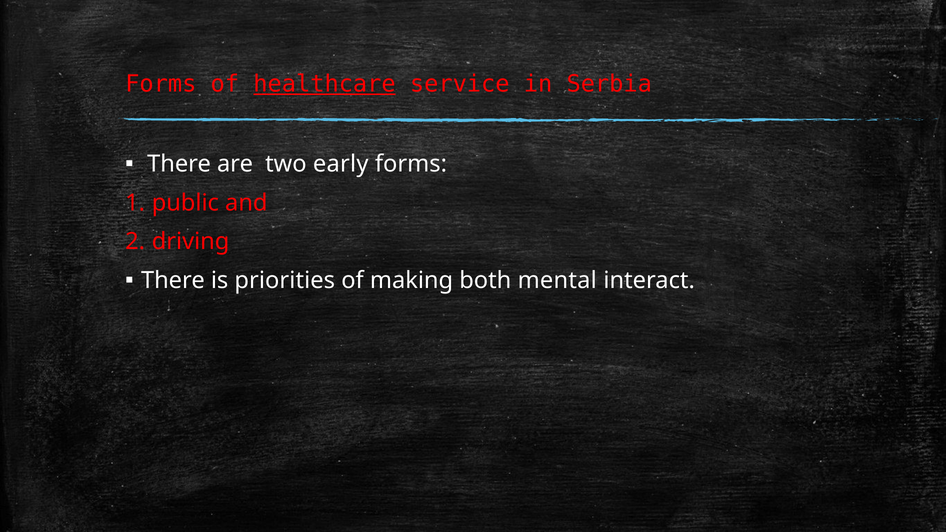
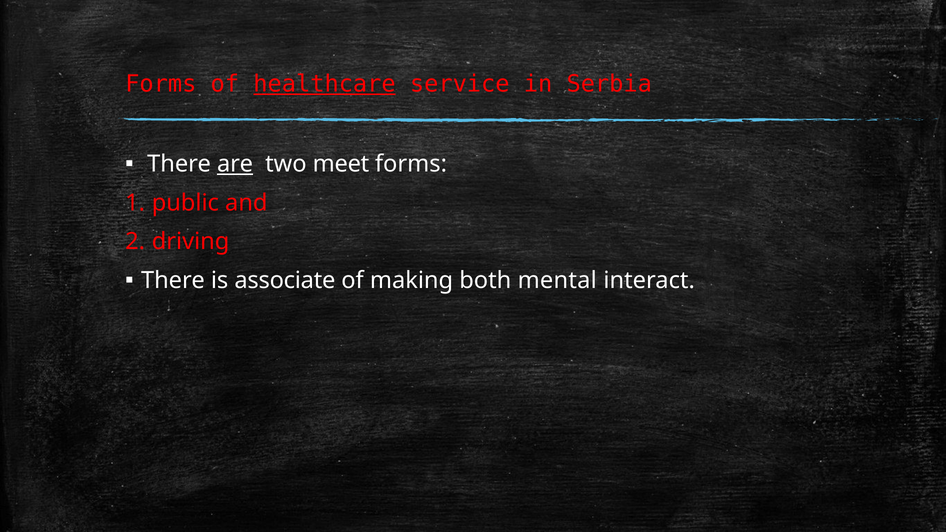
are underline: none -> present
early: early -> meet
priorities: priorities -> associate
